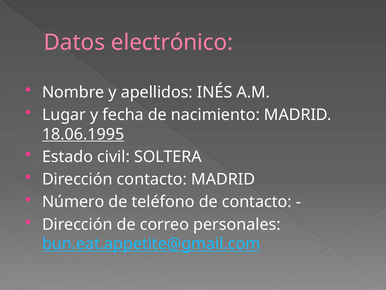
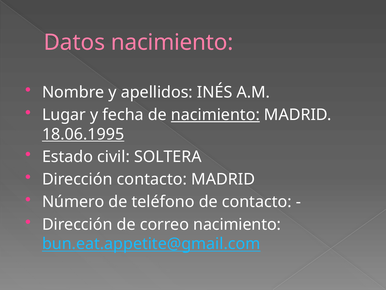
Datos electrónico: electrónico -> nacimiento
nacimiento at (215, 115) underline: none -> present
correo personales: personales -> nacimiento
